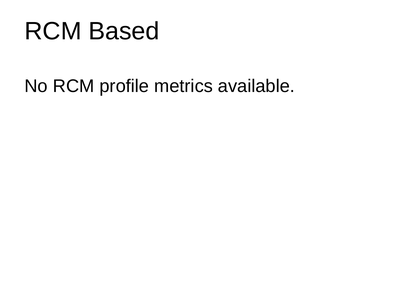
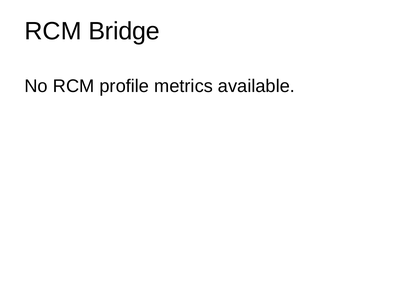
Based: Based -> Bridge
